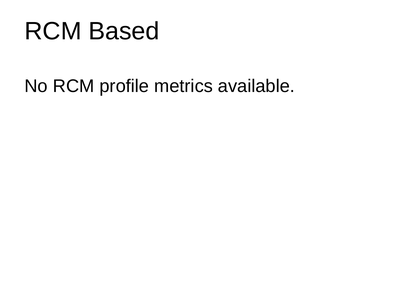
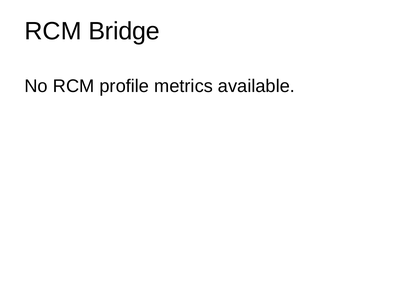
Based: Based -> Bridge
